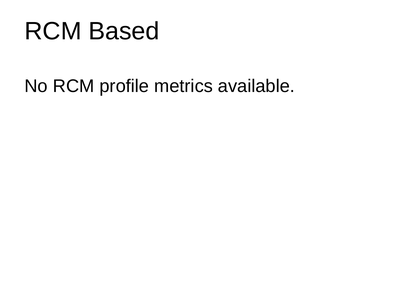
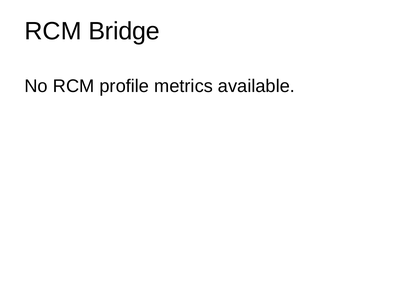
Based: Based -> Bridge
